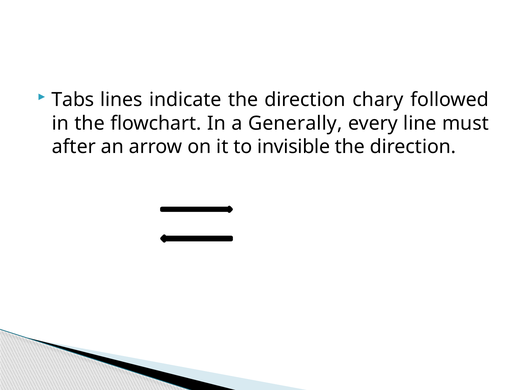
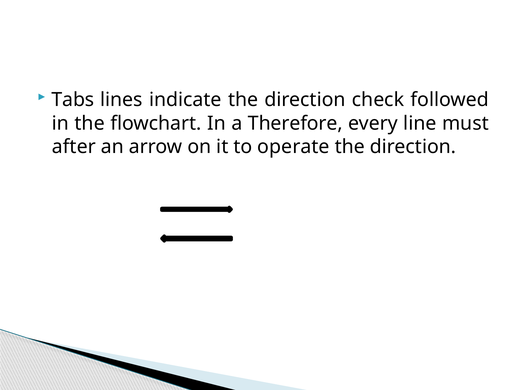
chary: chary -> check
Generally: Generally -> Therefore
invisible: invisible -> operate
